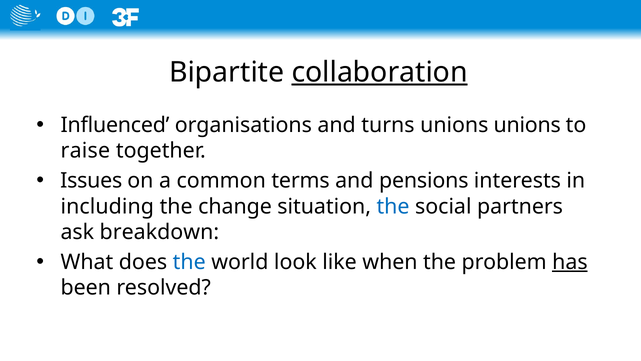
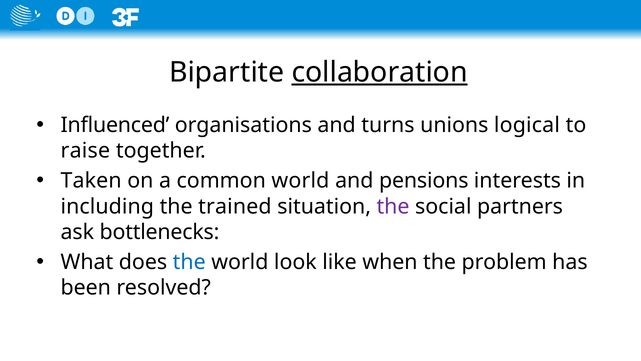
unions unions: unions -> logical
Issues: Issues -> Taken
common terms: terms -> world
change: change -> trained
the at (393, 206) colour: blue -> purple
breakdown: breakdown -> bottlenecks
has underline: present -> none
